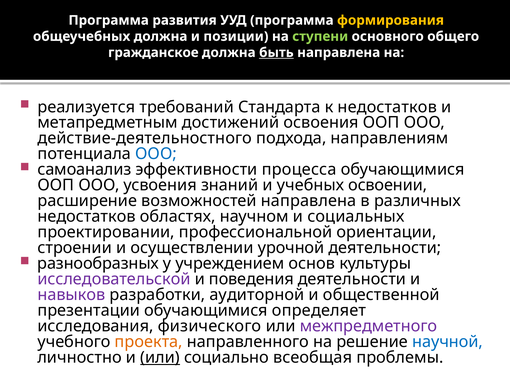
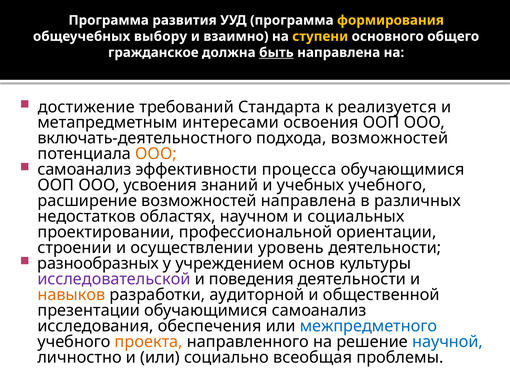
общеучебных должна: должна -> выбору
позиции: позиции -> взаимно
ступени colour: light green -> yellow
реализуется: реализуется -> достижение
к недостатков: недостатков -> реализуется
достижений: достижений -> интересами
действие-деятельностного: действие-деятельностного -> включать-деятельностного
подхода направлениям: направлениям -> возможностей
ООО at (156, 154) colour: blue -> orange
учебных освоении: освоении -> учебного
урочной: урочной -> уровень
навыков colour: purple -> orange
обучающимися определяет: определяет -> самоанализ
физического: физического -> обеспечения
межпредметного colour: purple -> blue
или at (160, 358) underline: present -> none
